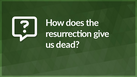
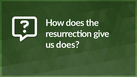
us dead: dead -> does
